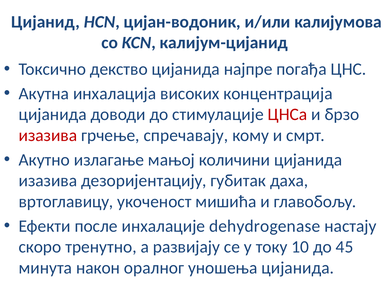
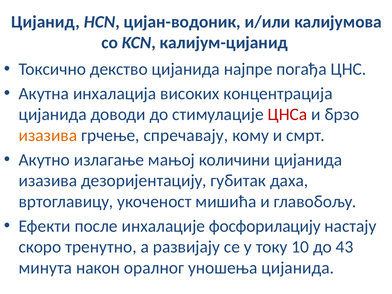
изазива at (48, 135) colour: red -> orange
dehydrogenase: dehydrogenase -> фосфорилацију
45: 45 -> 43
